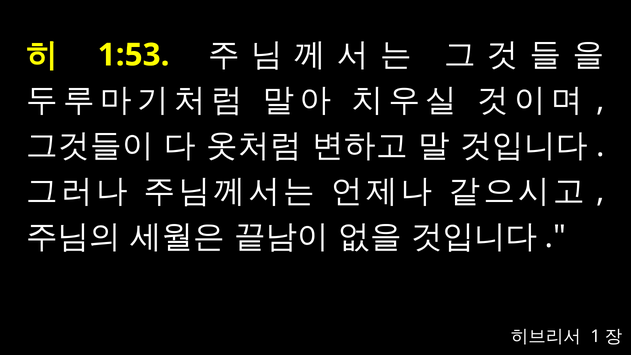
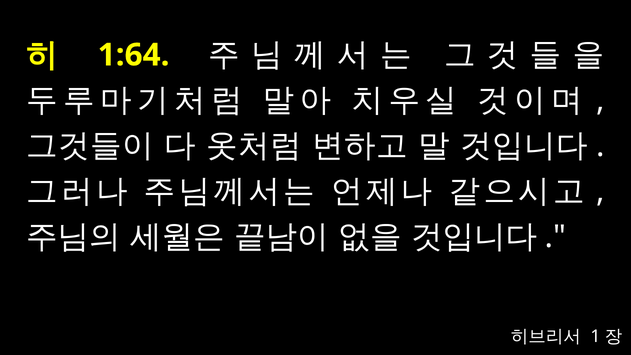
1:53: 1:53 -> 1:64
